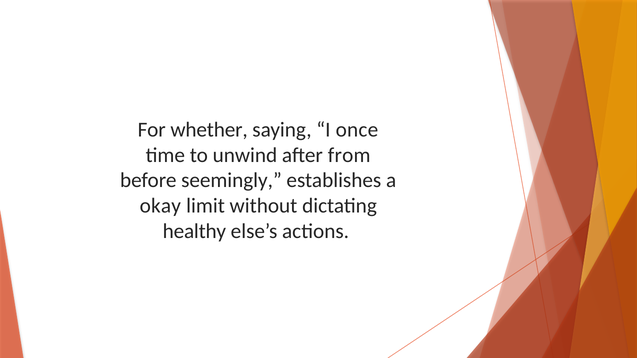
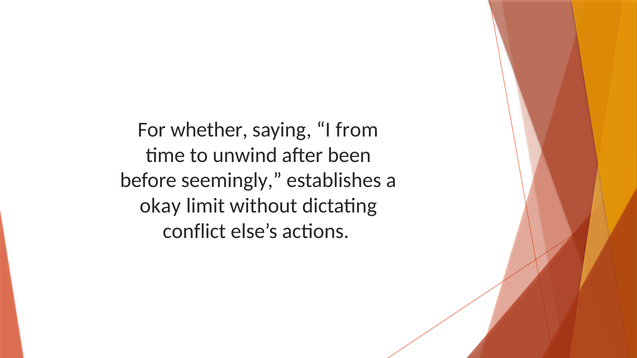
once: once -> from
from: from -> been
healthy: healthy -> conflict
